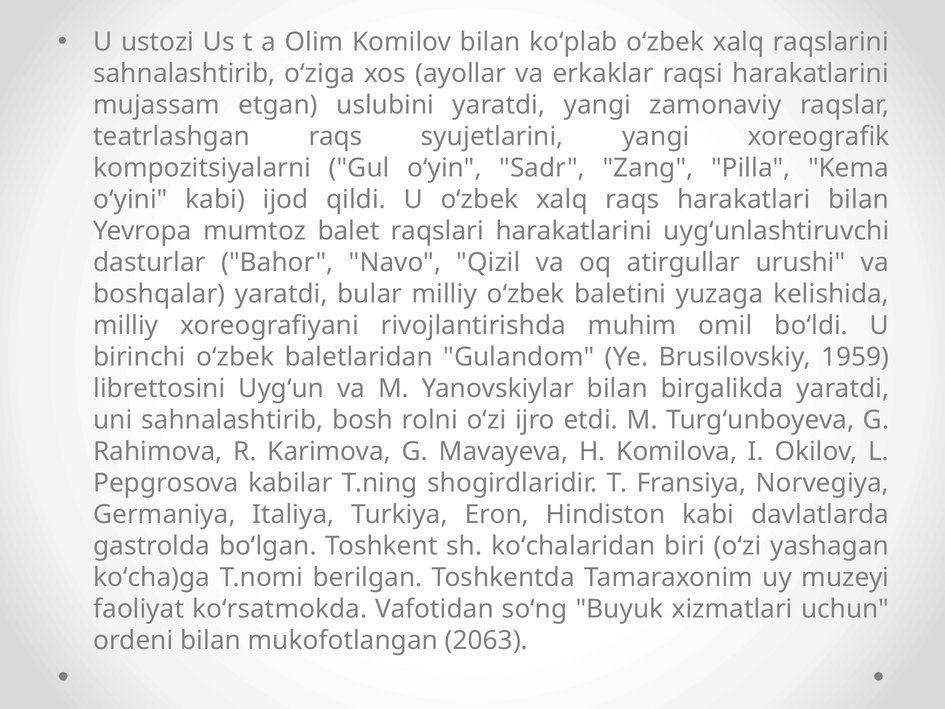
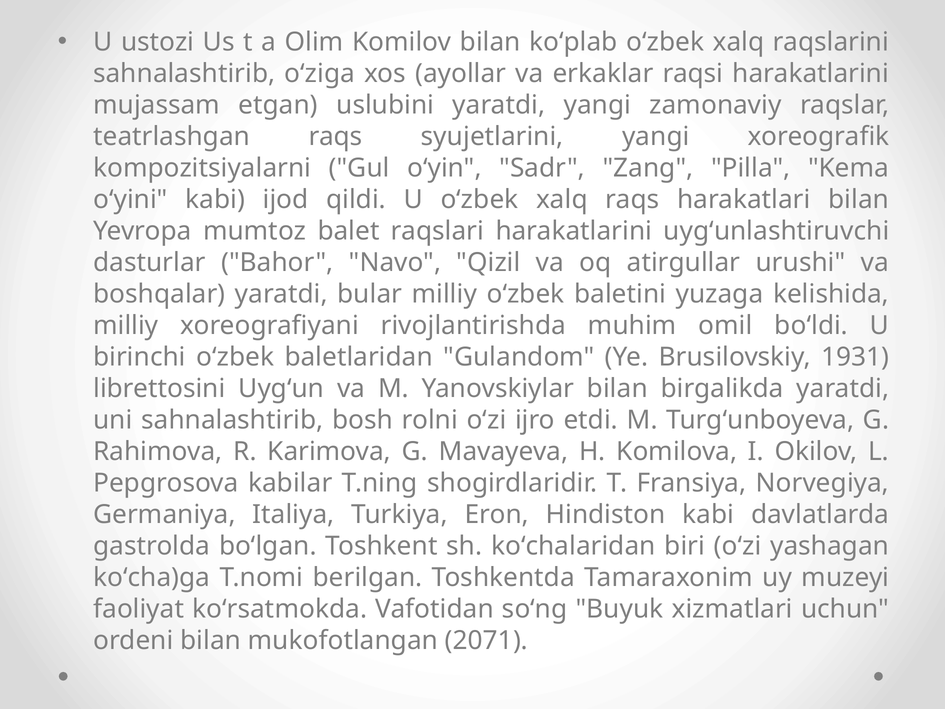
1959: 1959 -> 1931
2063: 2063 -> 2071
